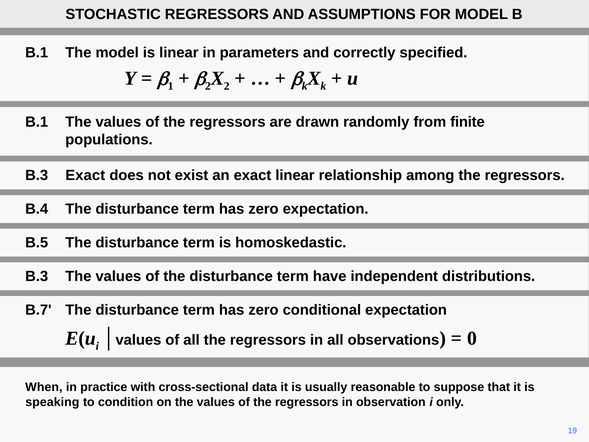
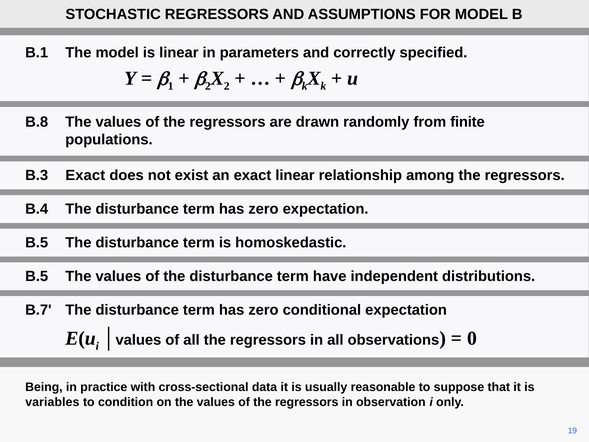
B.1 at (37, 122): B.1 -> B.8
B.3 at (37, 276): B.3 -> B.5
When: When -> Being
speaking: speaking -> variables
